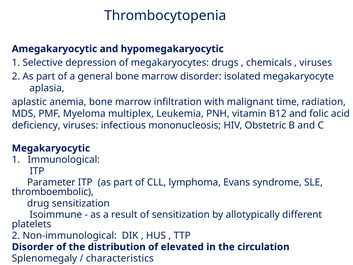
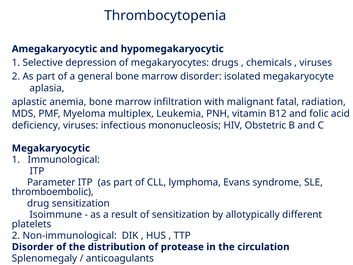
time: time -> fatal
elevated: elevated -> protease
characteristics: characteristics -> anticoagulants
